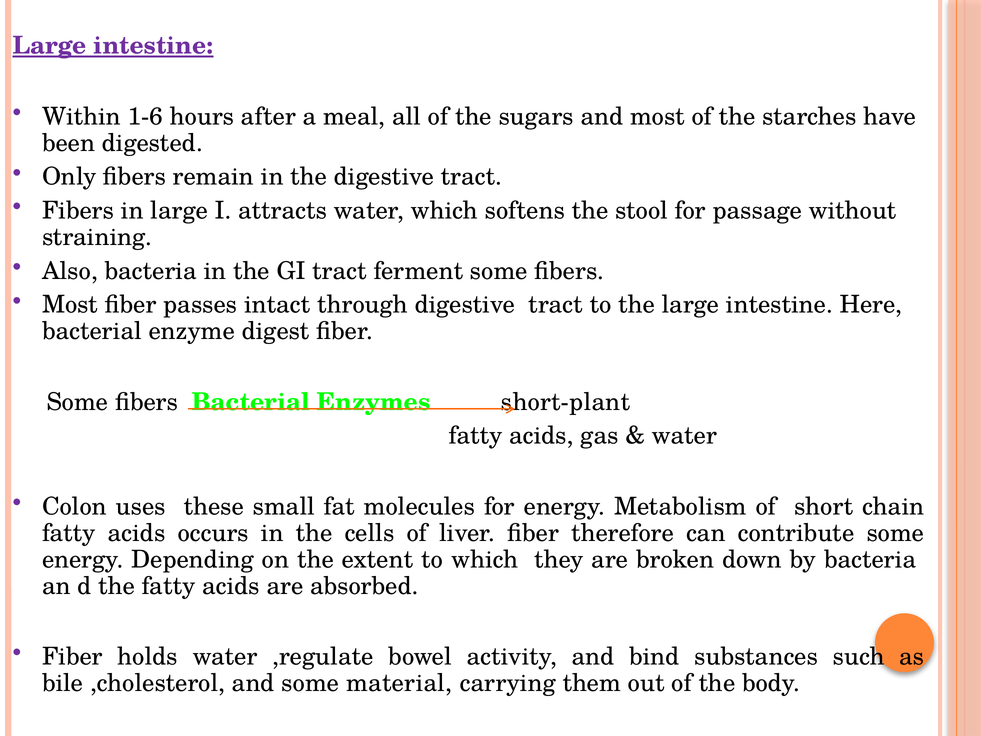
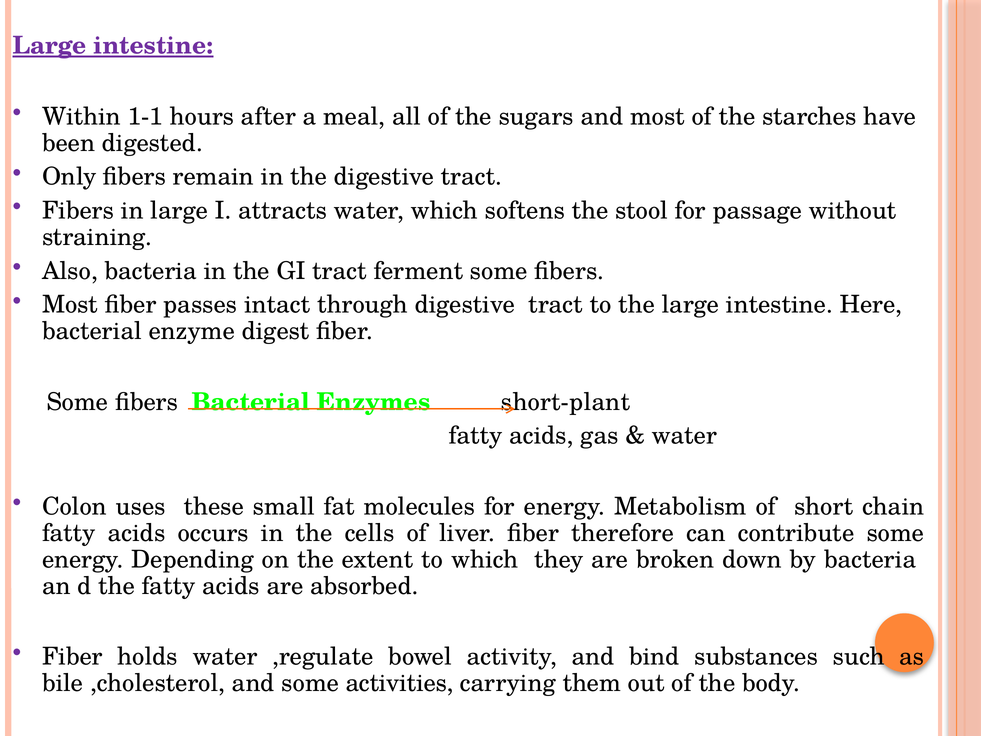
1-6: 1-6 -> 1-1
material: material -> activities
